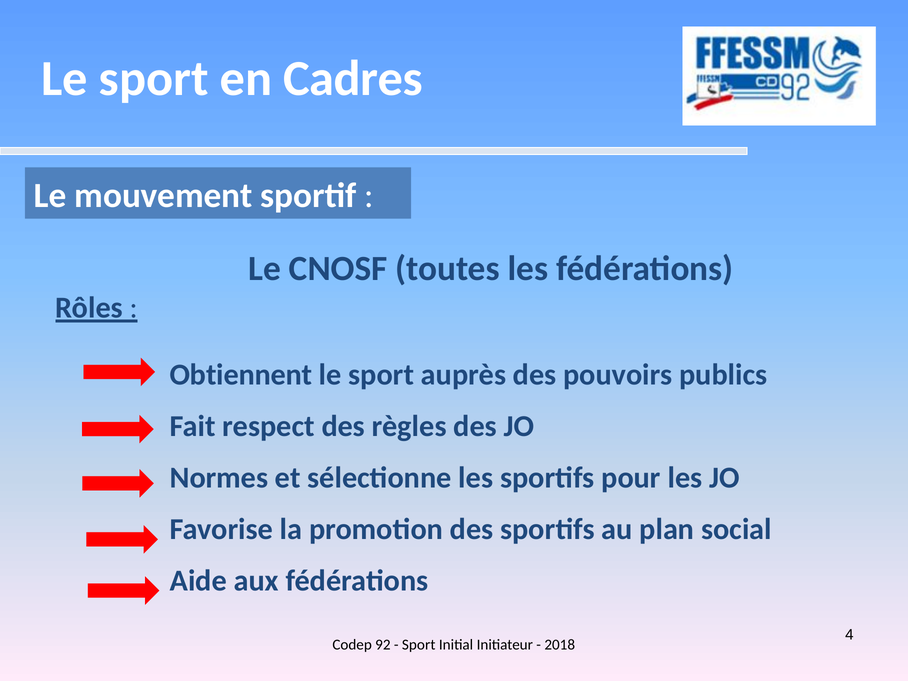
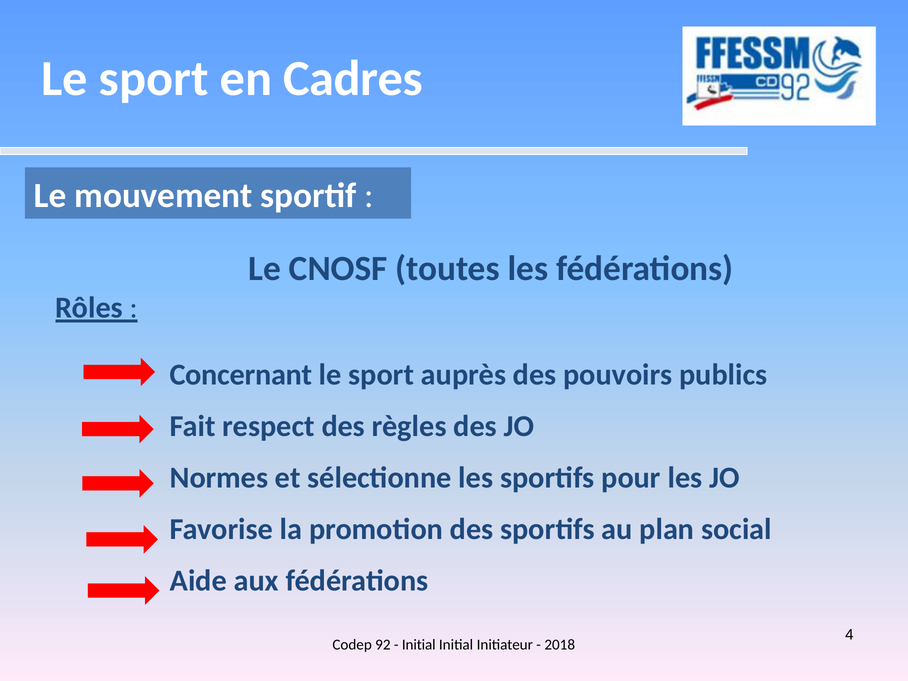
Obtiennent: Obtiennent -> Concernant
Sport at (419, 645): Sport -> Initial
